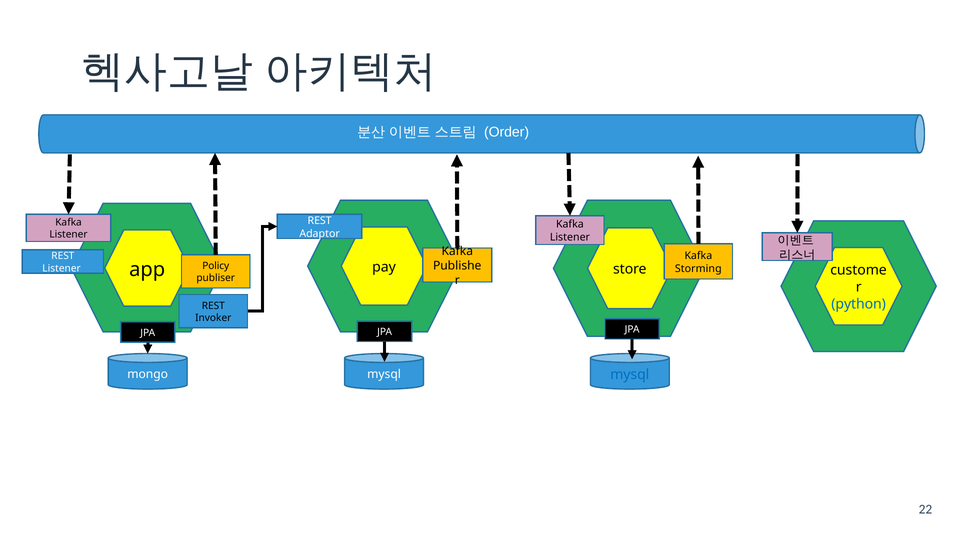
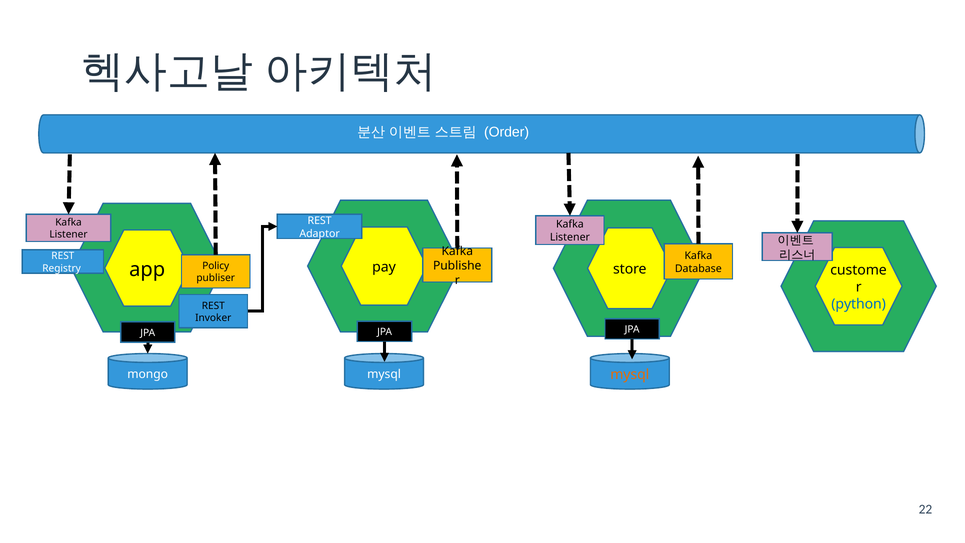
Listener at (62, 268): Listener -> Registry
Storming: Storming -> Database
mysql at (630, 374) colour: blue -> orange
